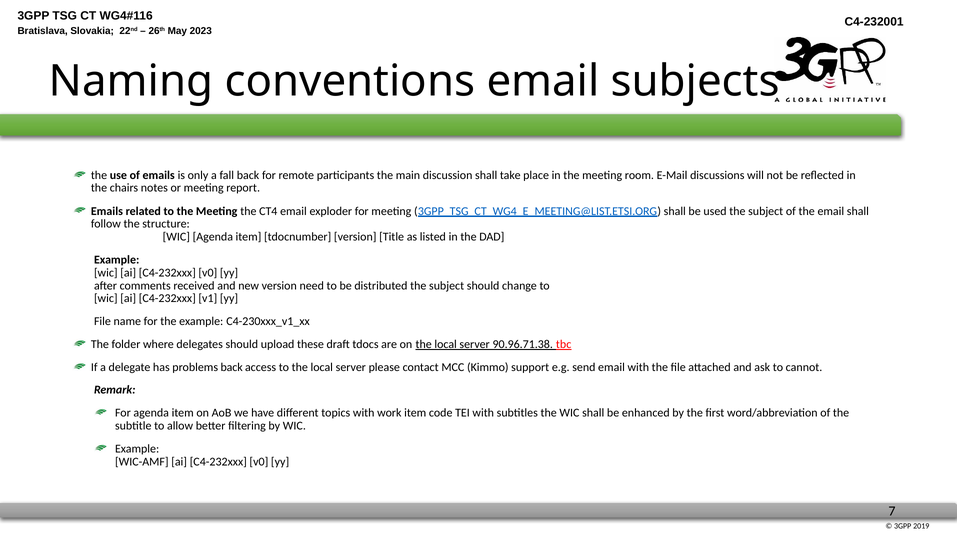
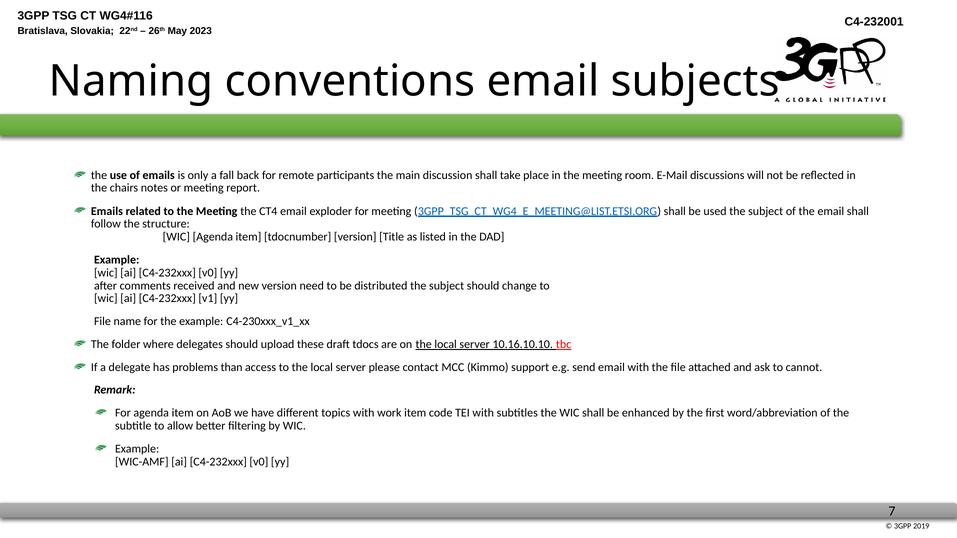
90.96.71.38: 90.96.71.38 -> 10.16.10.10
problems back: back -> than
